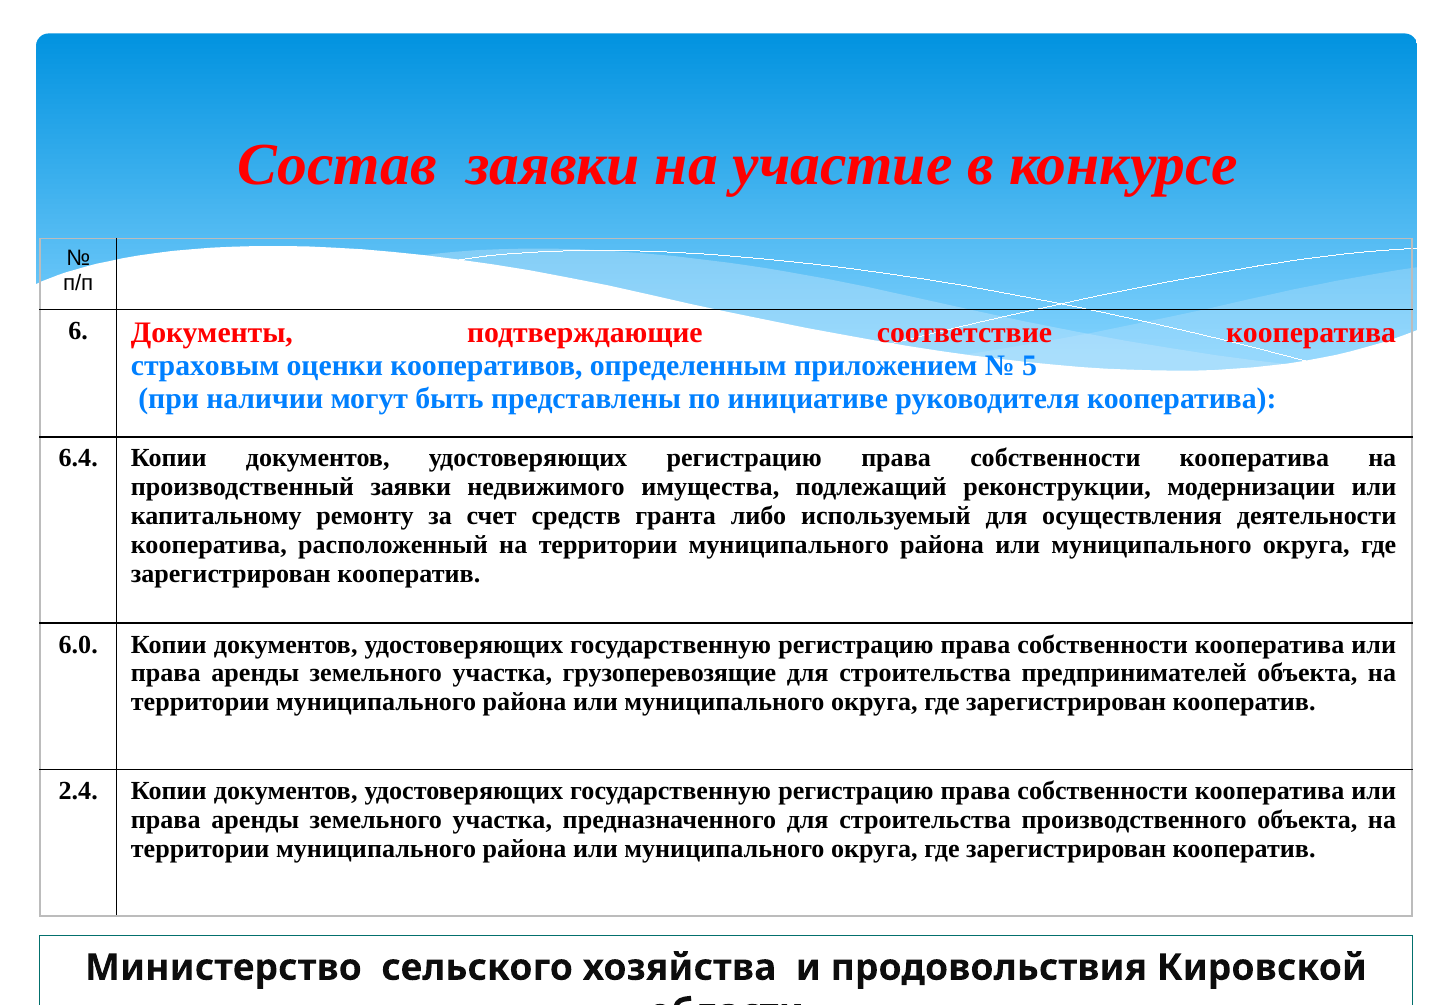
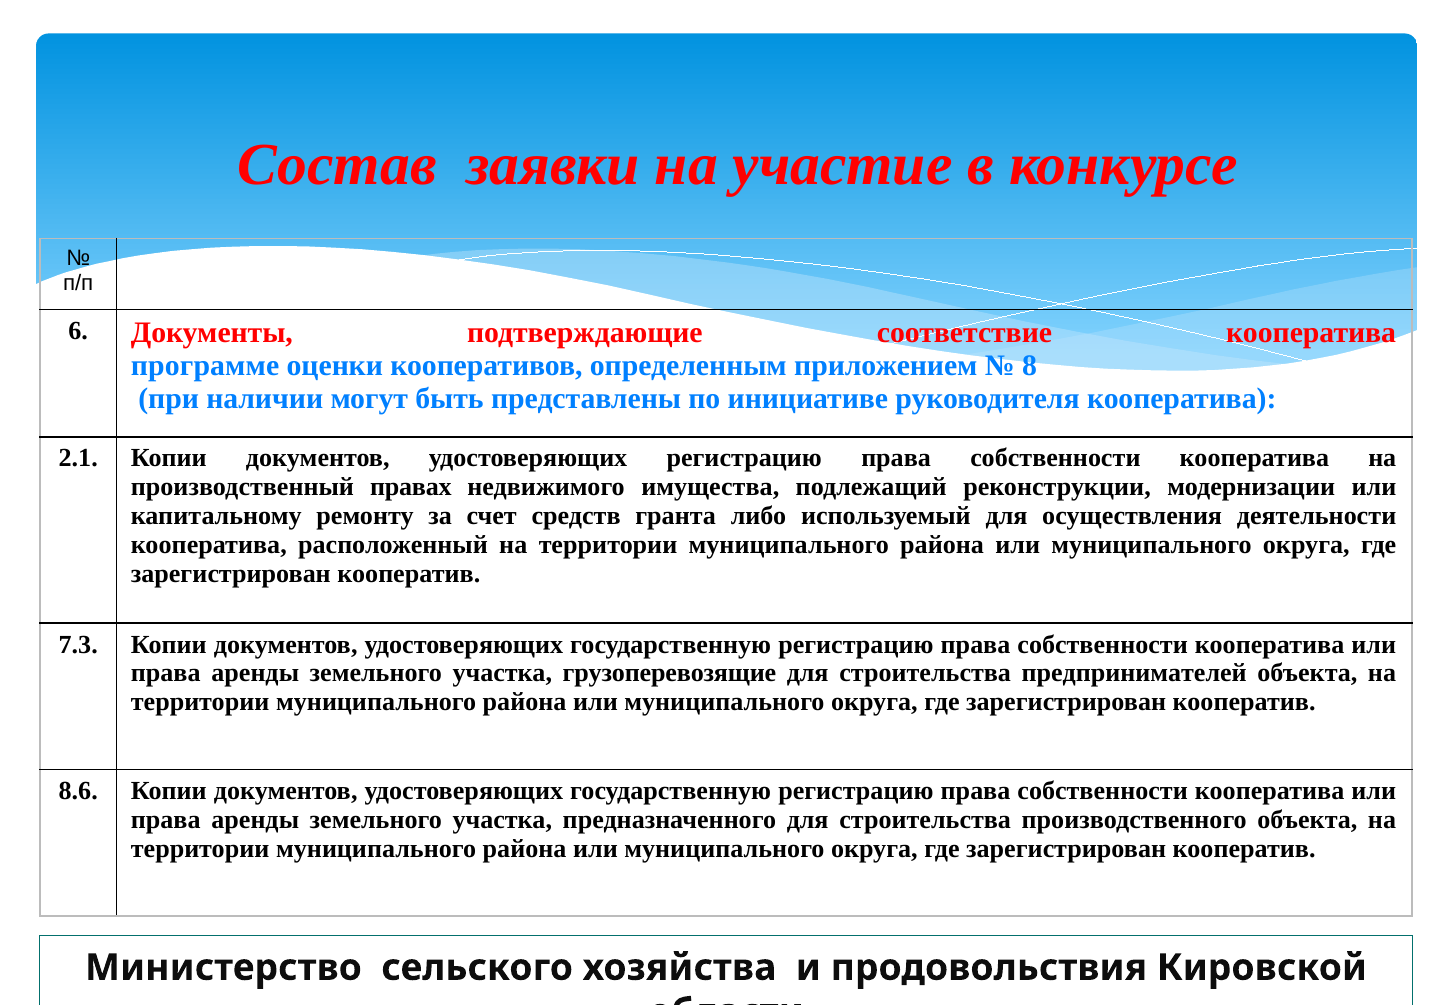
страховым: страховым -> программе
5: 5 -> 8
6.4: 6.4 -> 2.1
производственный заявки: заявки -> правах
6.0: 6.0 -> 7.3
2.4: 2.4 -> 8.6
